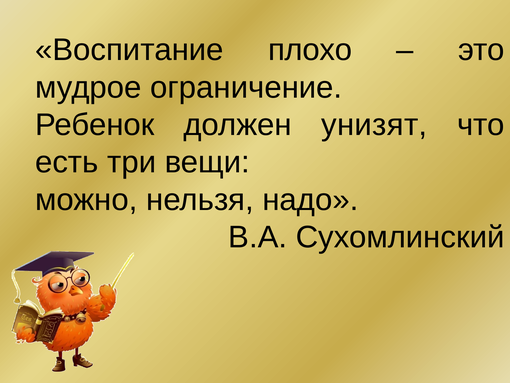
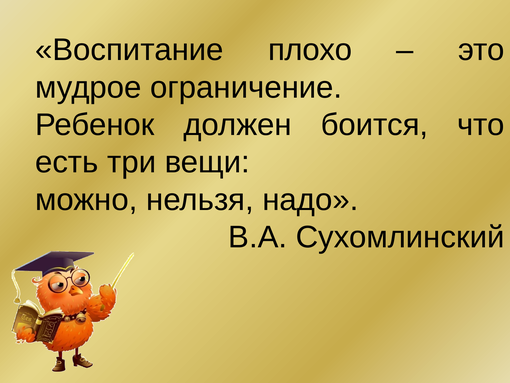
унизят: унизят -> боится
